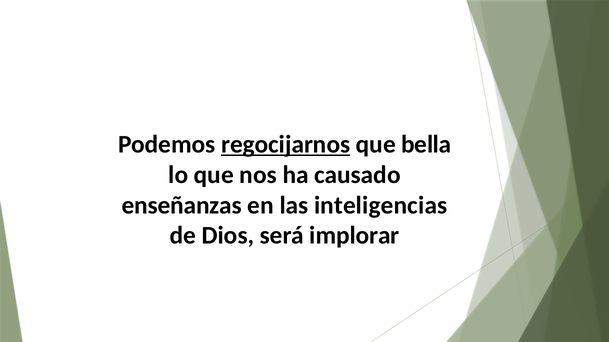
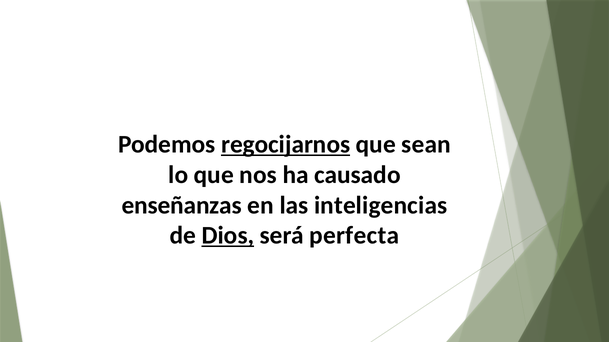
bella: bella -> sean
Dios underline: none -> present
implorar: implorar -> perfecta
